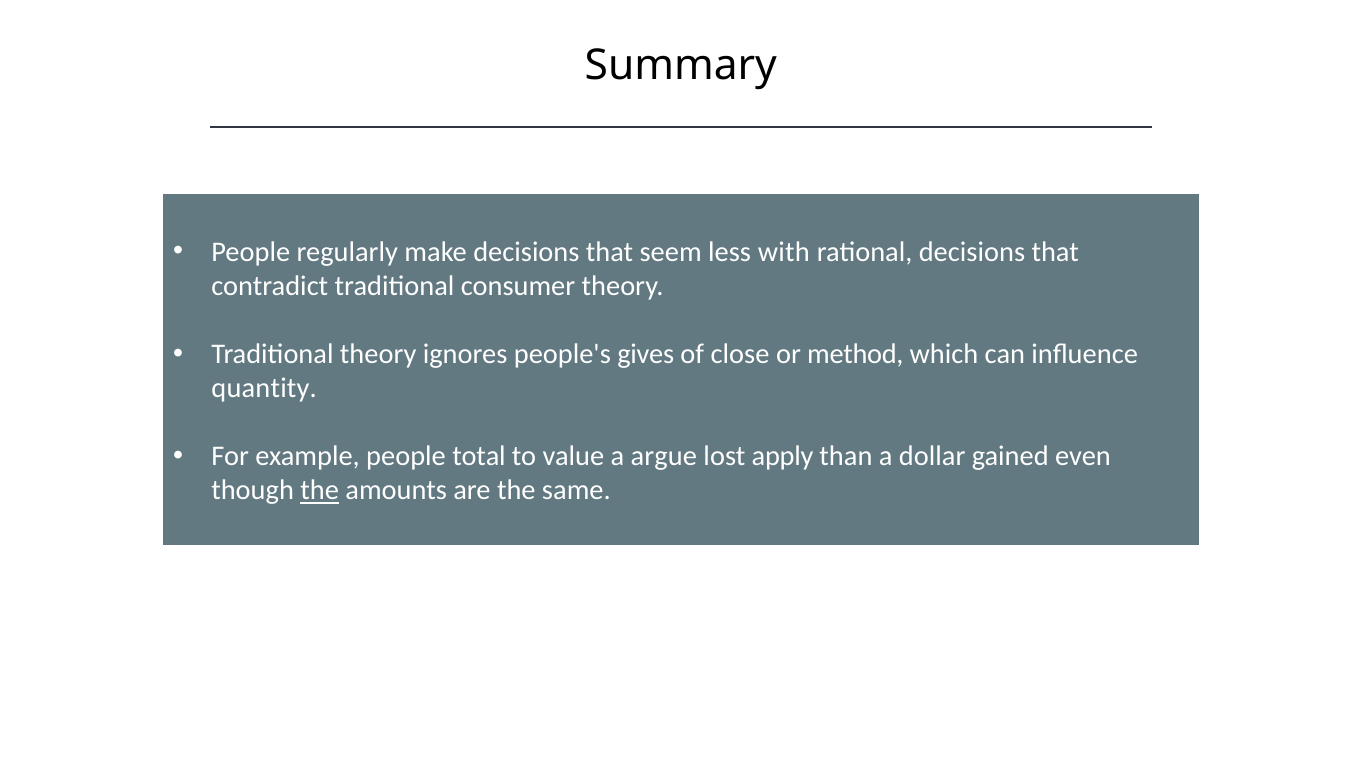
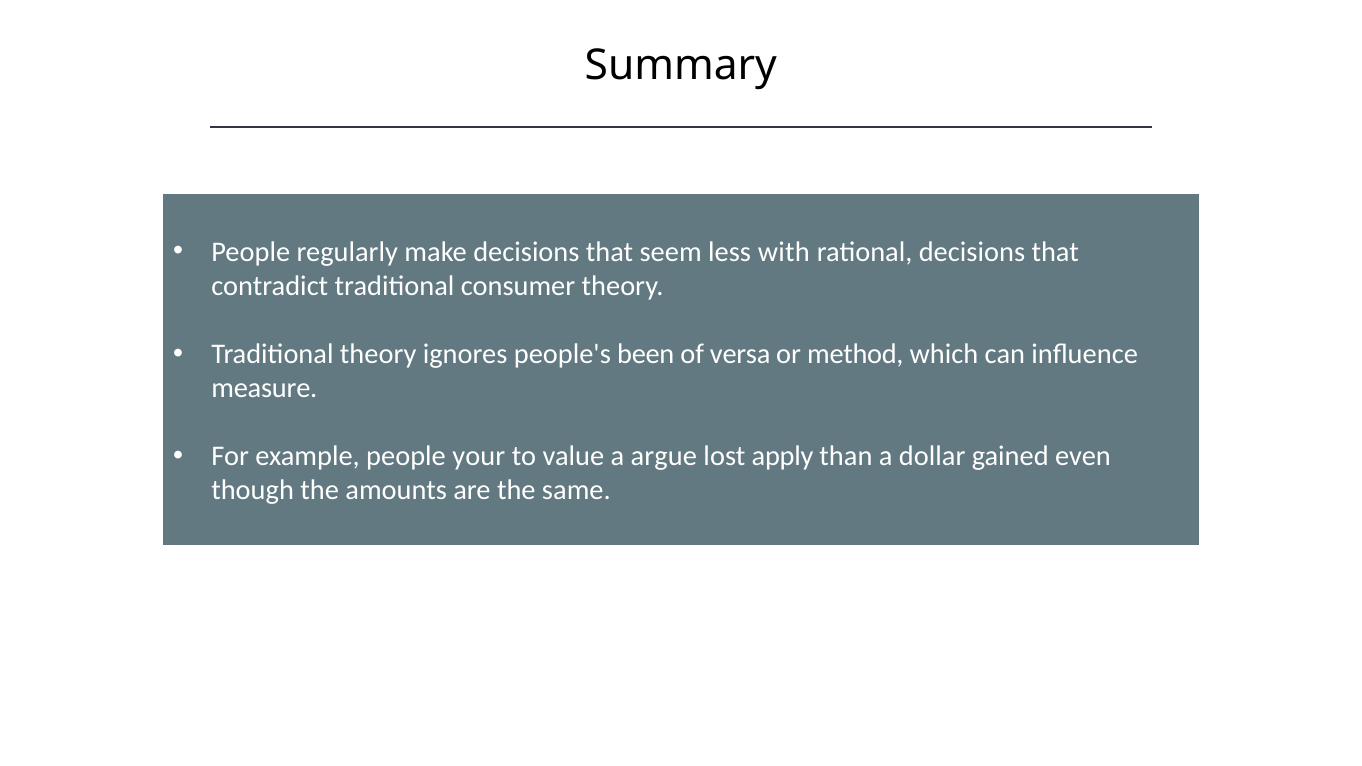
gives: gives -> been
close: close -> versa
quantity: quantity -> measure
total: total -> your
the at (320, 491) underline: present -> none
